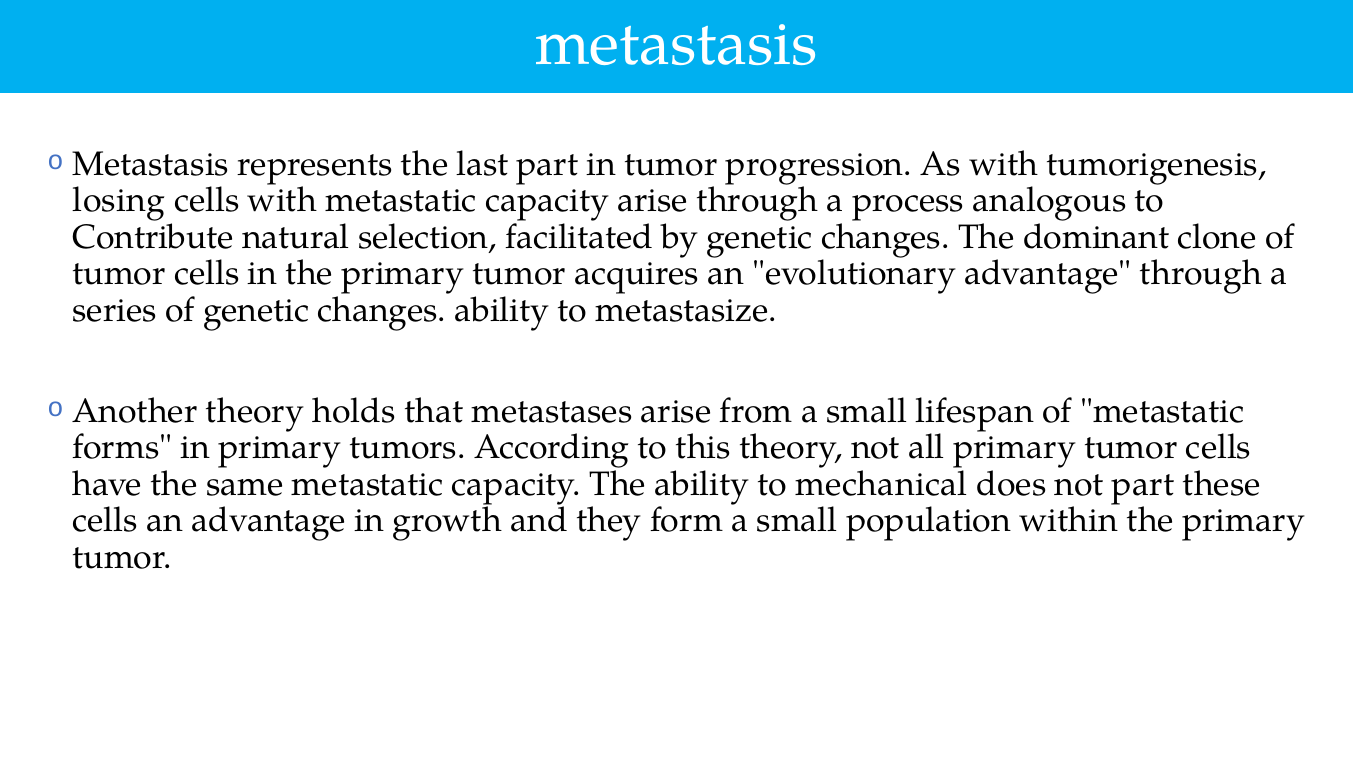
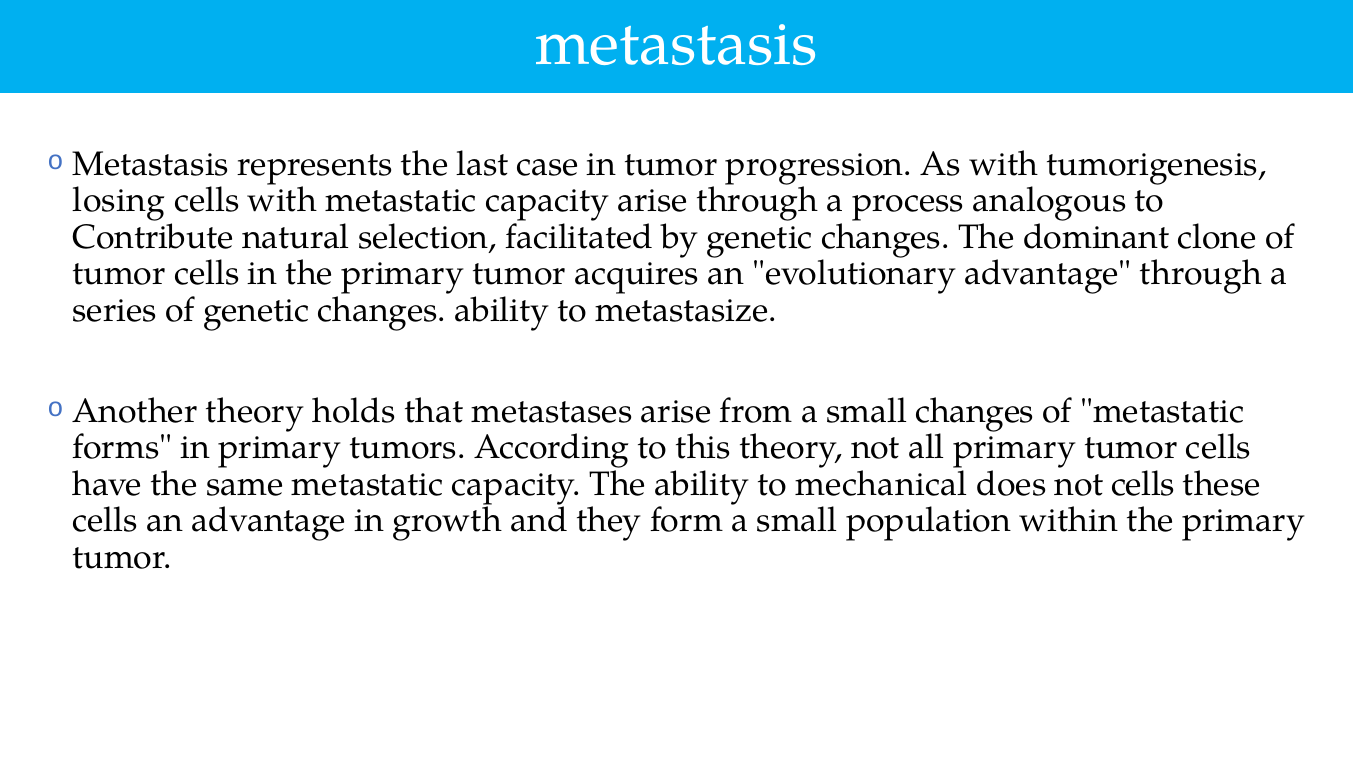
last part: part -> case
small lifespan: lifespan -> changes
not part: part -> cells
